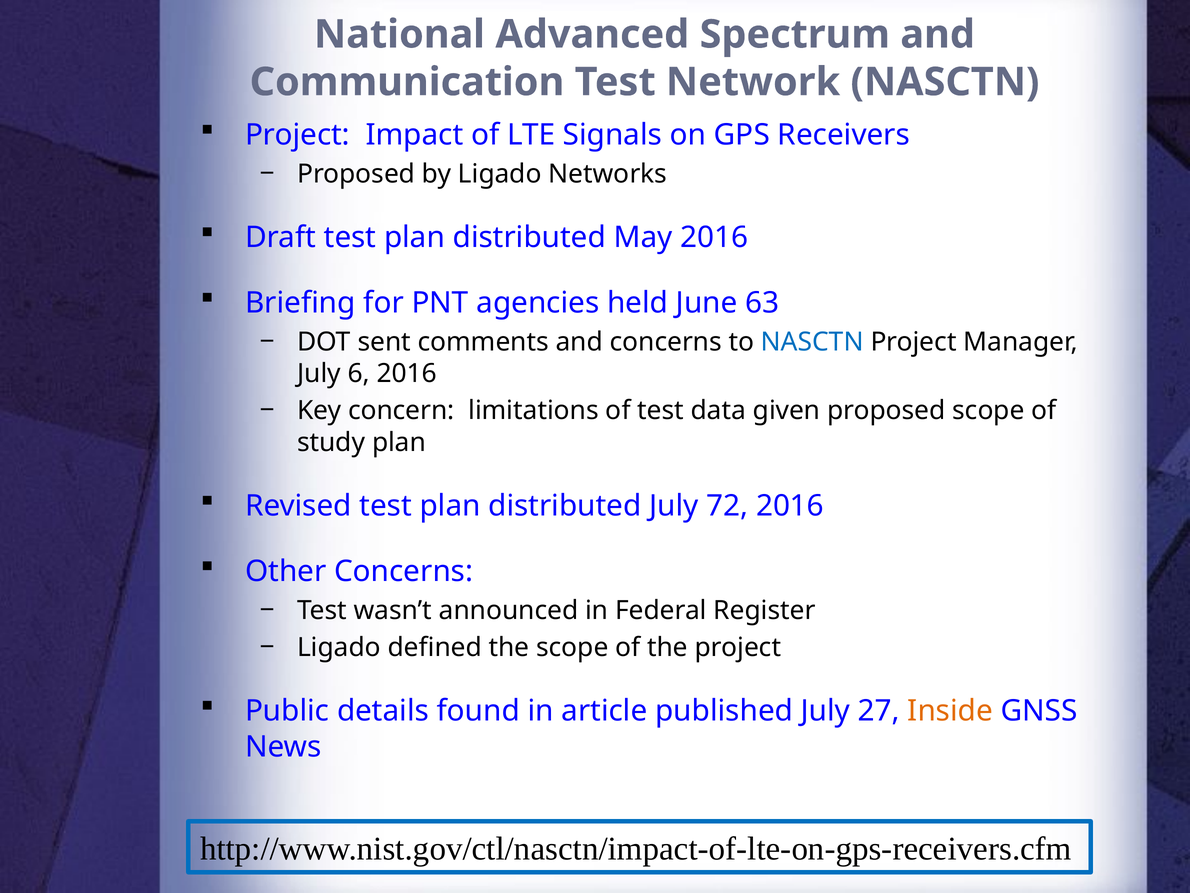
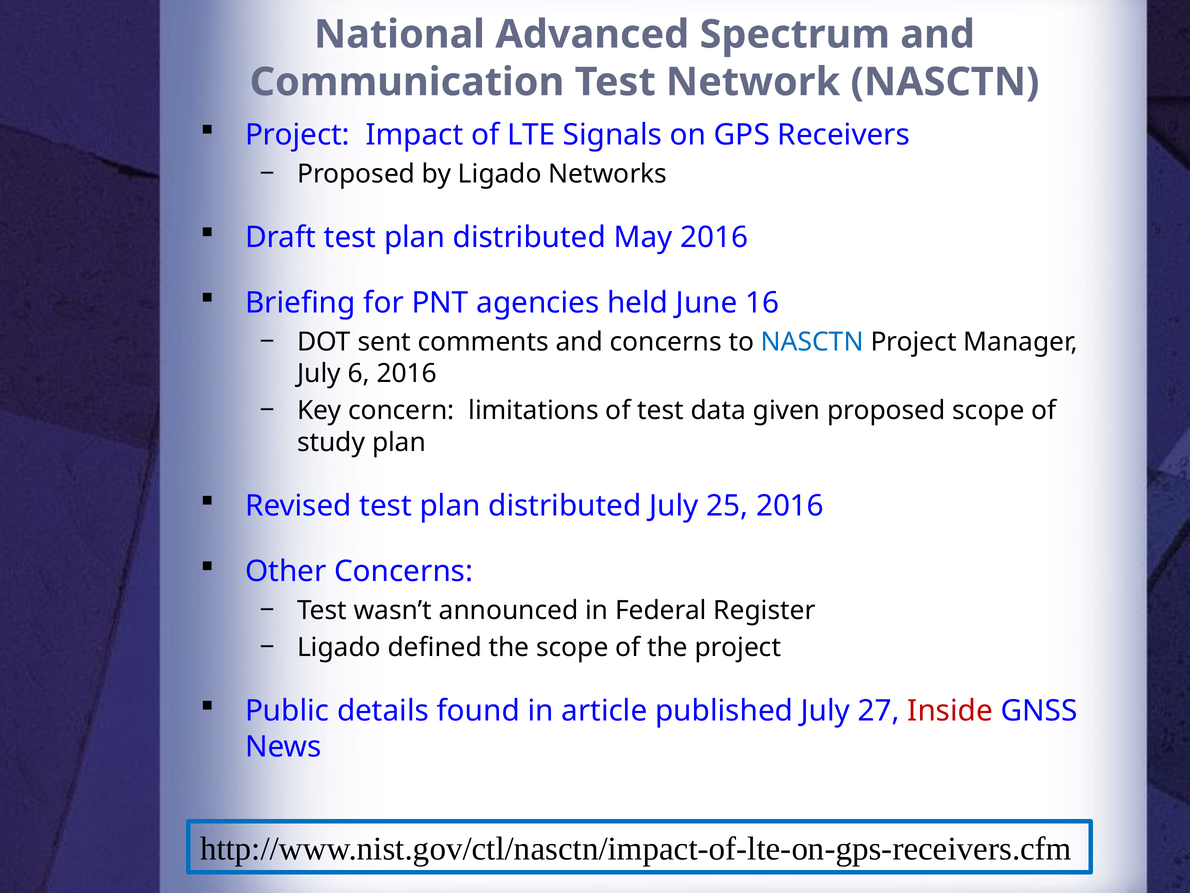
63: 63 -> 16
72: 72 -> 25
Inside colour: orange -> red
